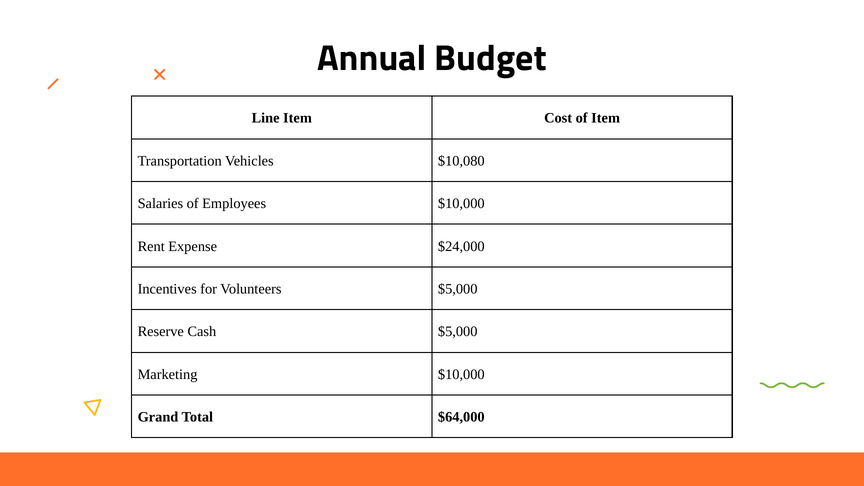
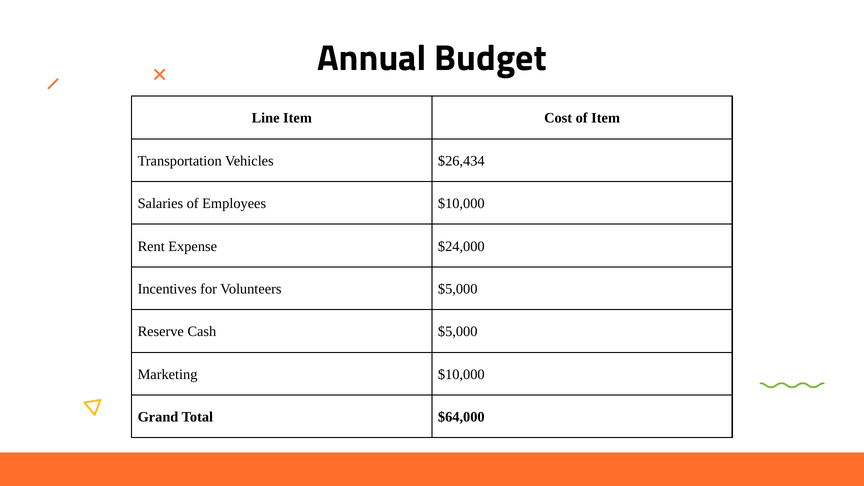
$10,080: $10,080 -> $26,434
